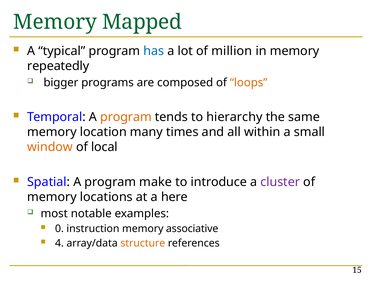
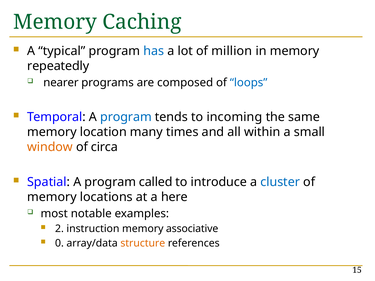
Mapped: Mapped -> Caching
bigger: bigger -> nearer
loops colour: orange -> blue
program at (126, 117) colour: orange -> blue
hierarchy: hierarchy -> incoming
local: local -> circa
make: make -> called
cluster colour: purple -> blue
0: 0 -> 2
4: 4 -> 0
